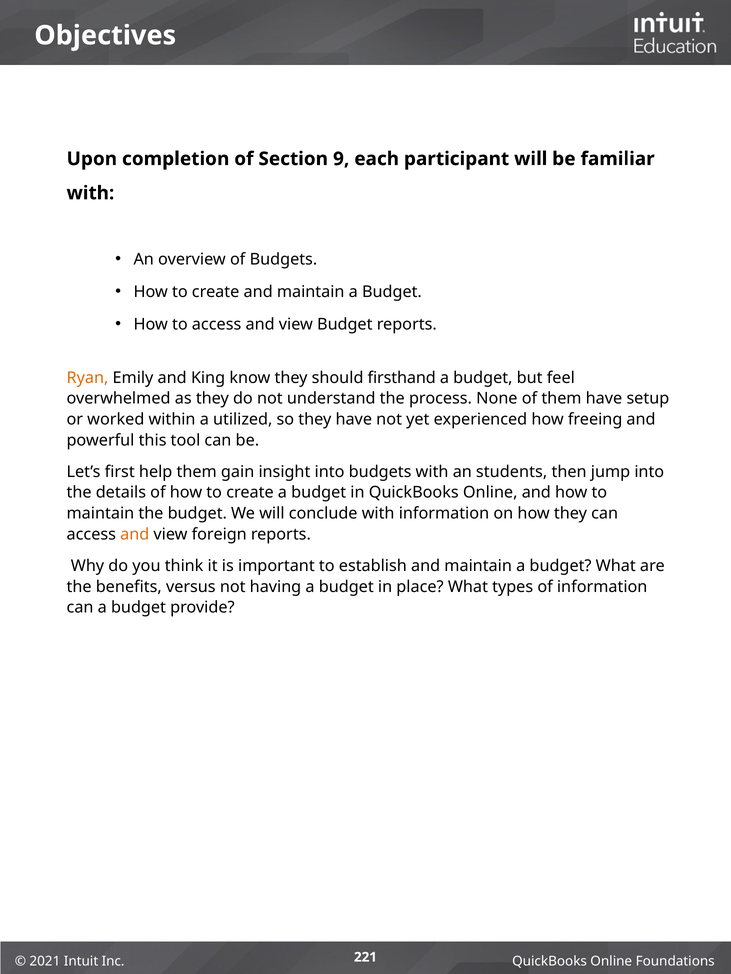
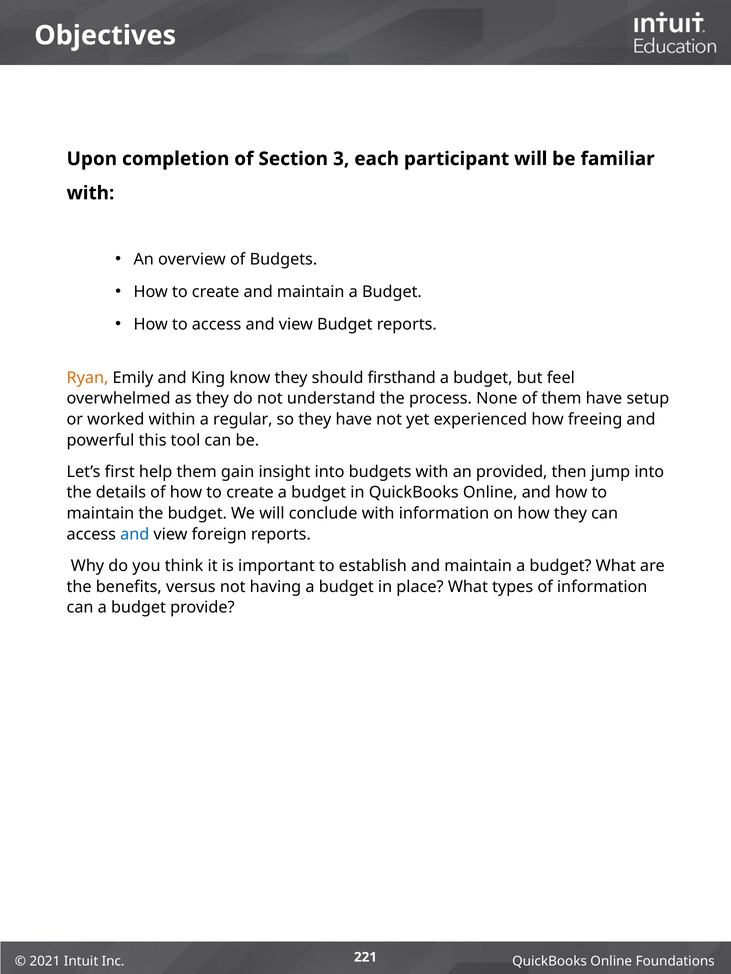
9: 9 -> 3
utilized: utilized -> regular
students: students -> provided
and at (135, 535) colour: orange -> blue
